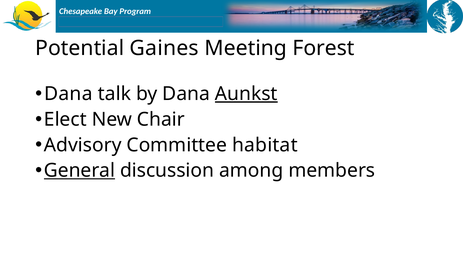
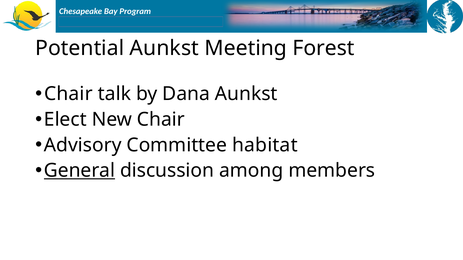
Potential Gaines: Gaines -> Aunkst
Dana at (68, 94): Dana -> Chair
Aunkst at (246, 94) underline: present -> none
